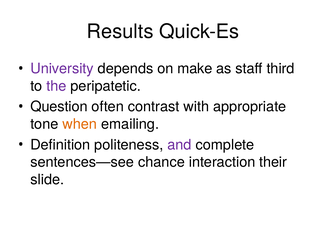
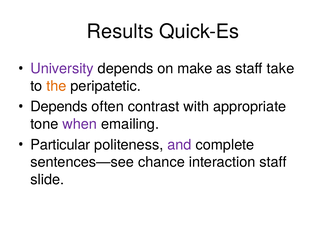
third: third -> take
the colour: purple -> orange
Question at (59, 106): Question -> Depends
when colour: orange -> purple
Definition: Definition -> Particular
interaction their: their -> staff
